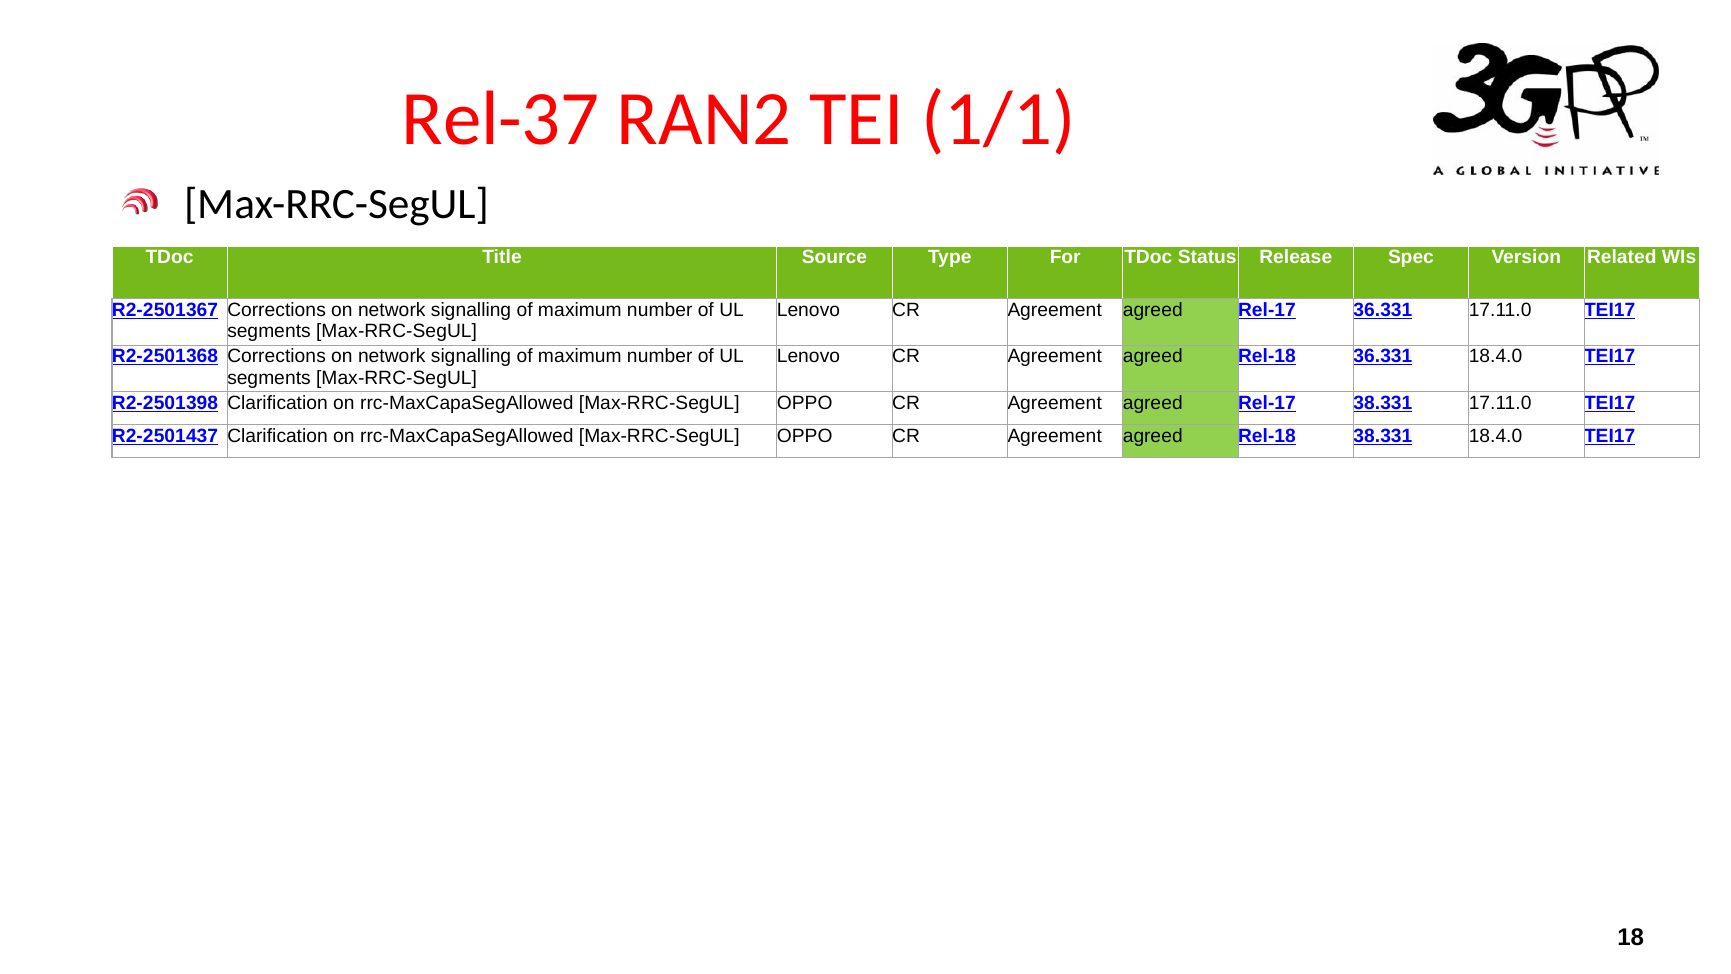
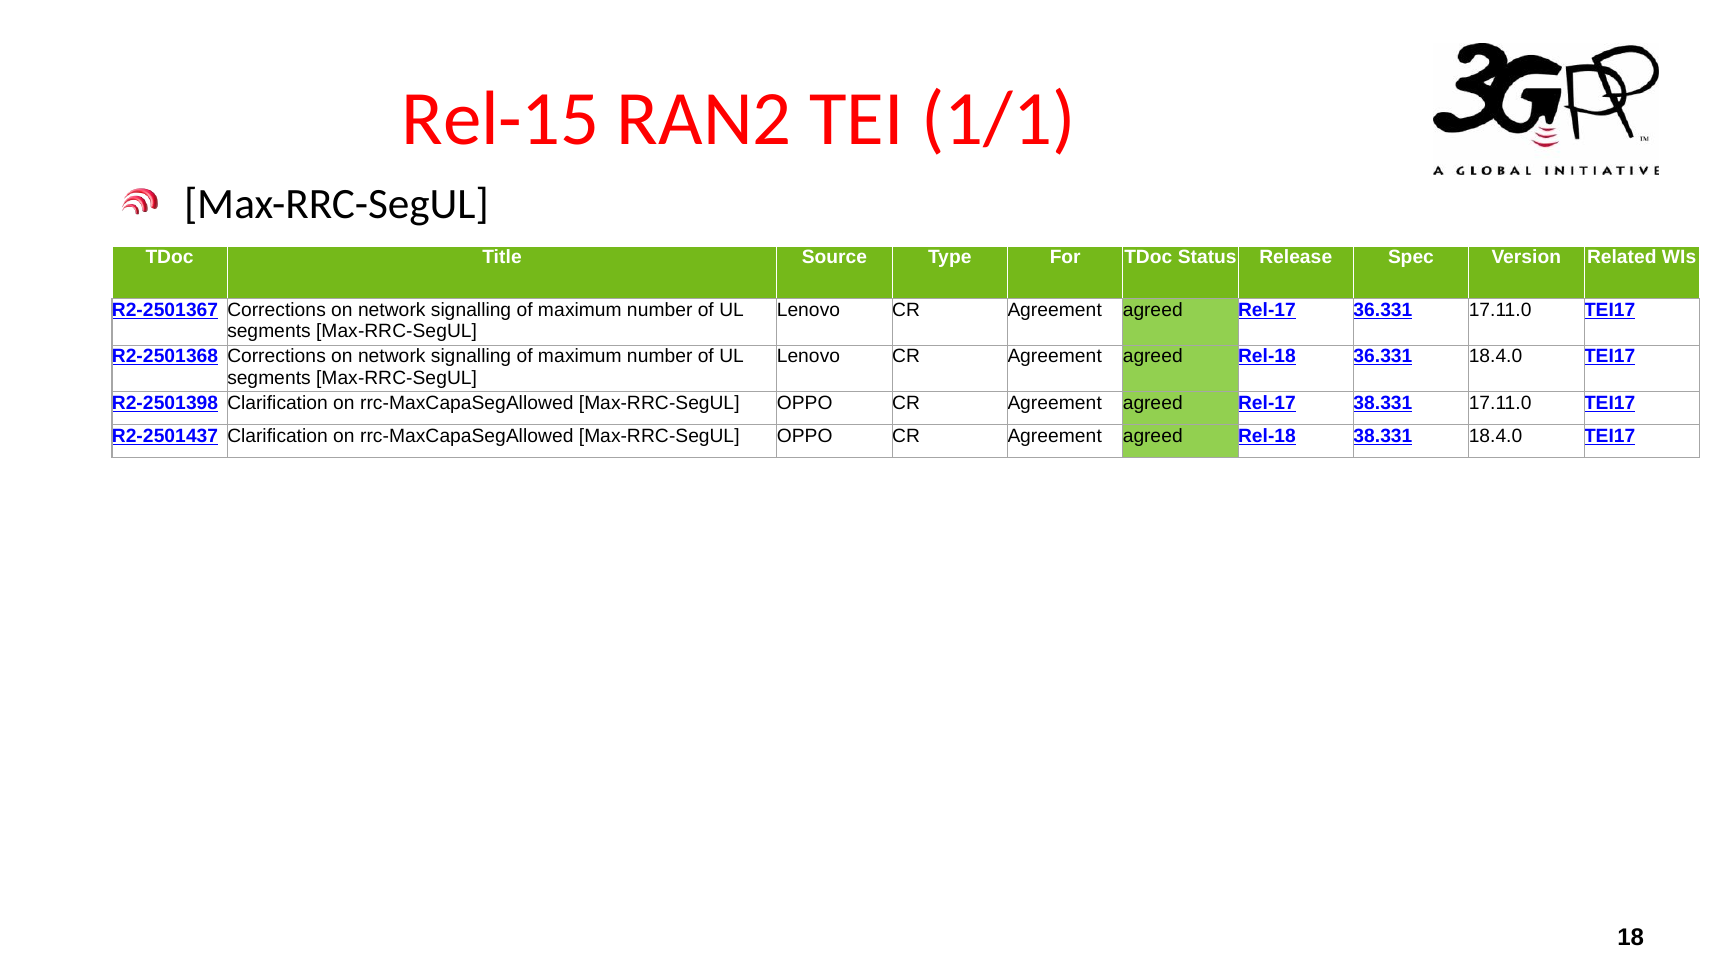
Rel-37: Rel-37 -> Rel-15
